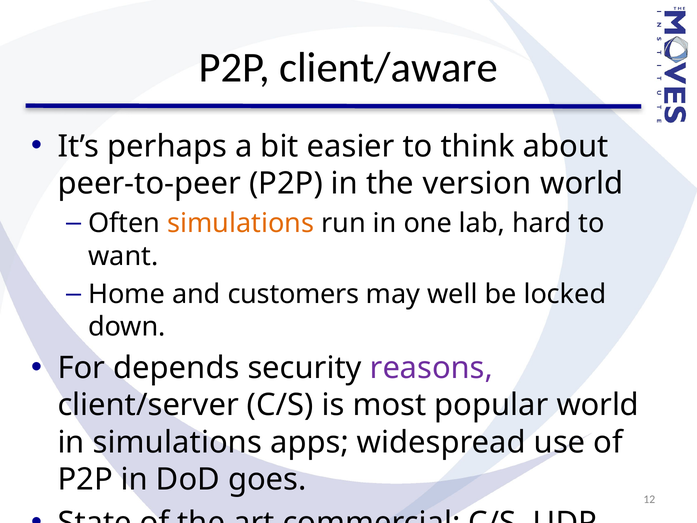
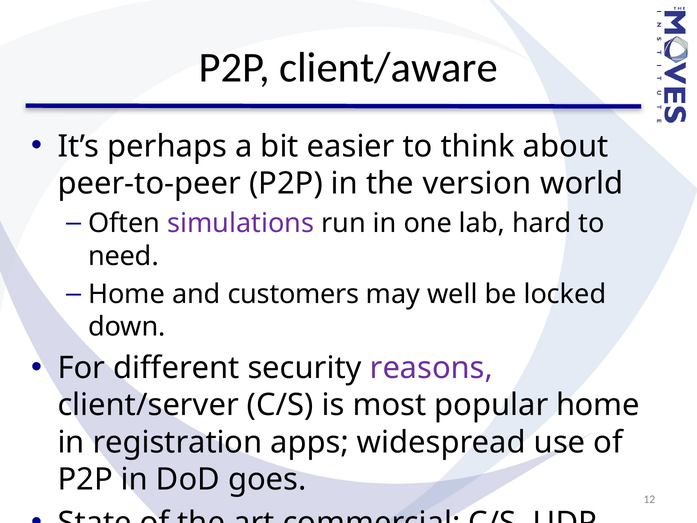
simulations at (241, 223) colour: orange -> purple
want: want -> need
depends: depends -> different
popular world: world -> home
in simulations: simulations -> registration
